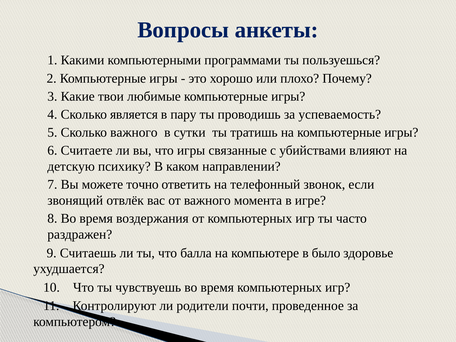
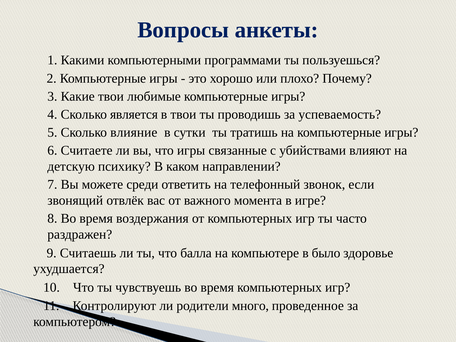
в пару: пару -> твои
Сколько важного: важного -> влияние
точно: точно -> среди
почти: почти -> много
